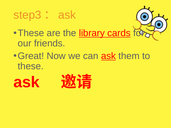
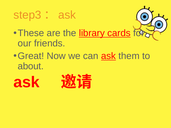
these at (31, 66): these -> about
